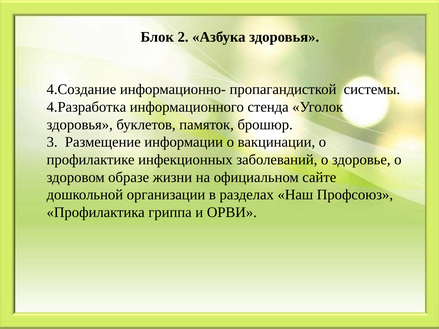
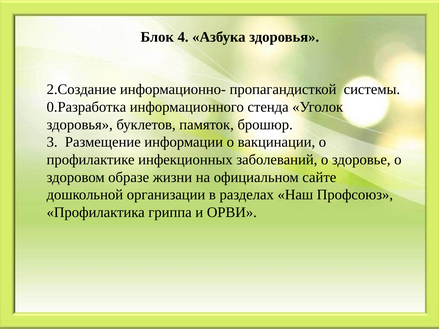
2: 2 -> 4
4.Создание: 4.Создание -> 2.Создание
4.Разработка: 4.Разработка -> 0.Разработка
